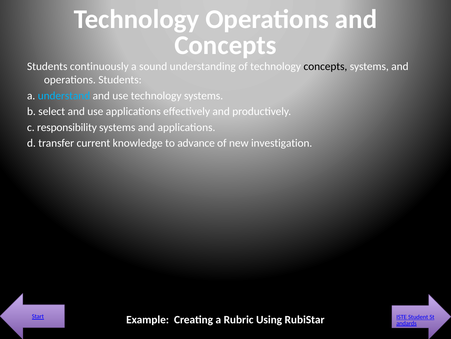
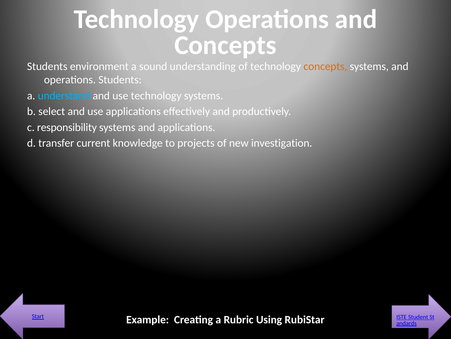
continuously: continuously -> environment
concepts at (325, 66) colour: black -> orange
advance: advance -> projects
